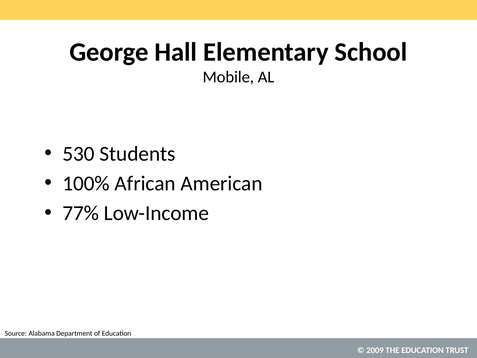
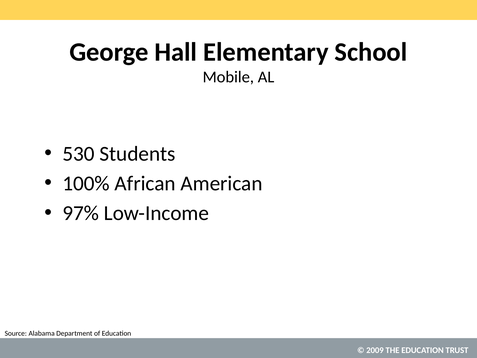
77%: 77% -> 97%
